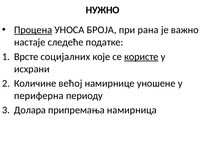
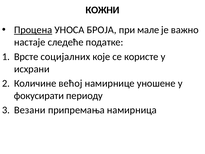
НУЖНО: НУЖНО -> КОЖНИ
рана: рана -> мале
користе underline: present -> none
периферна: периферна -> фокусирати
Долара: Долара -> Везани
